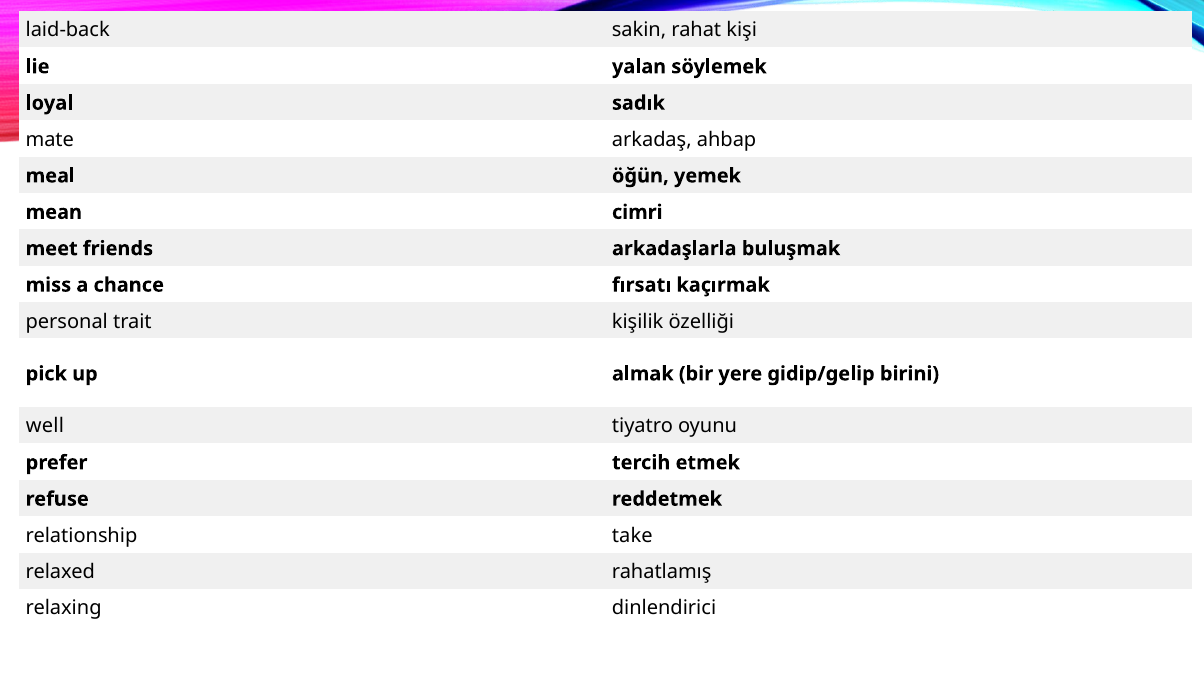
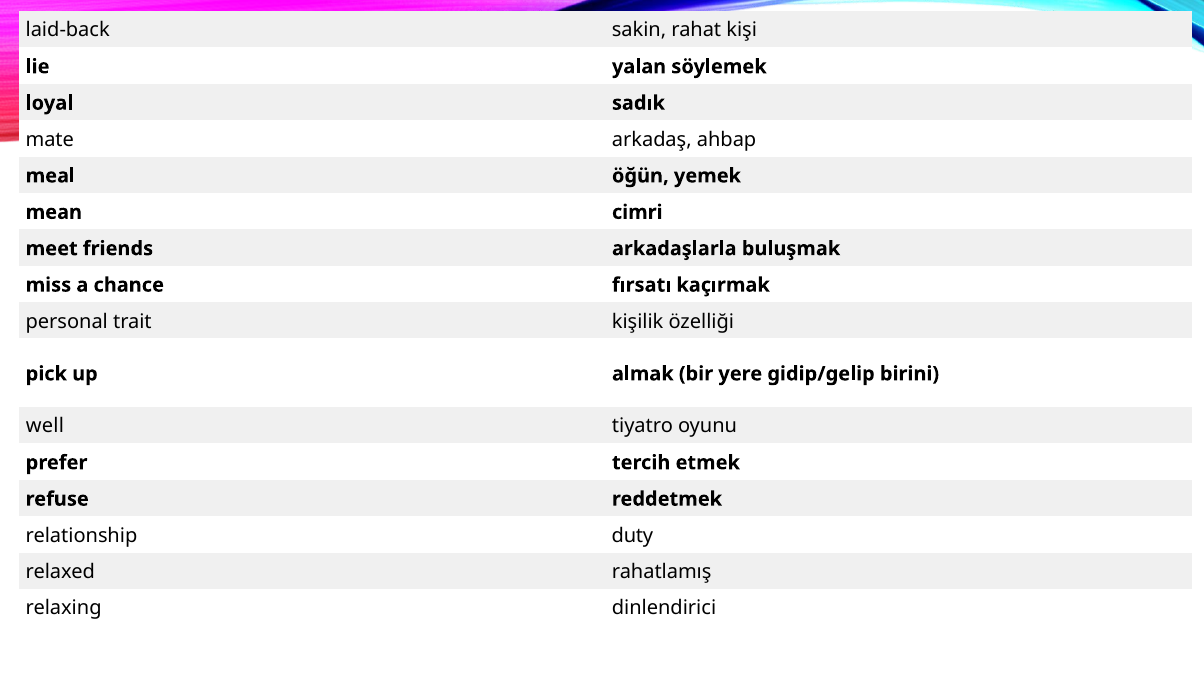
take: take -> duty
